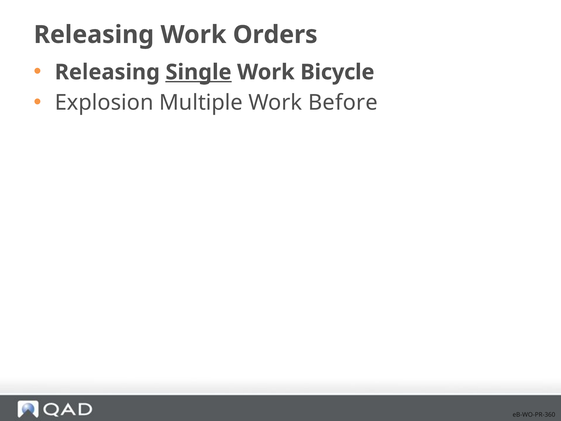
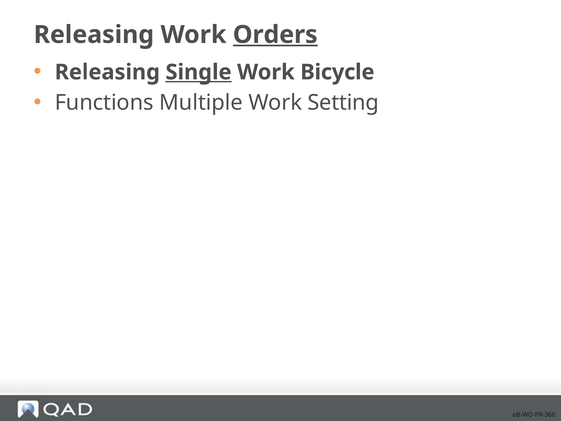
Orders underline: none -> present
Explosion: Explosion -> Functions
Before: Before -> Setting
